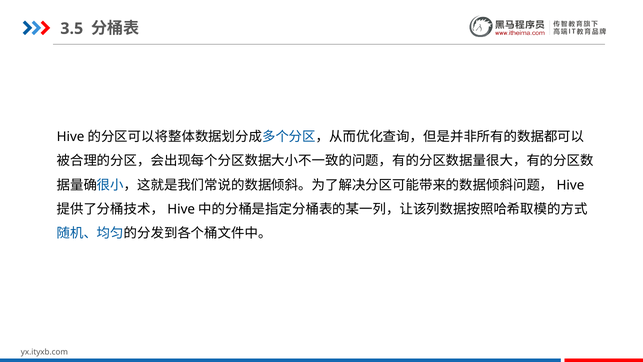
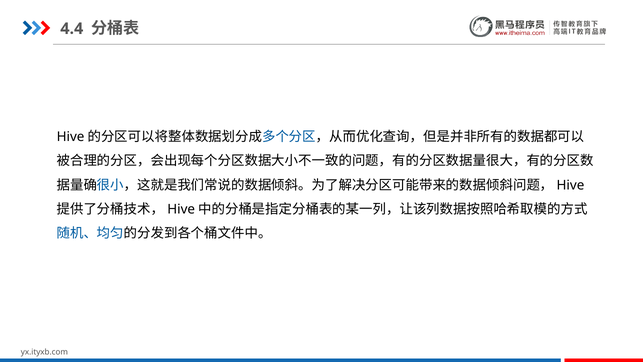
3.5: 3.5 -> 4.4
